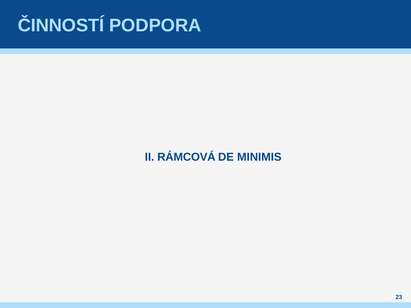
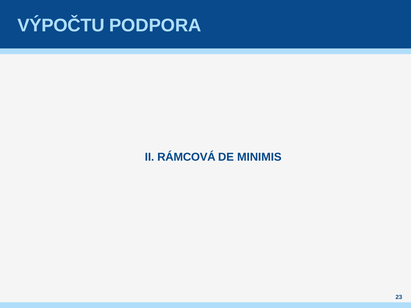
ČINNOSTÍ: ČINNOSTÍ -> VÝPOČTU
